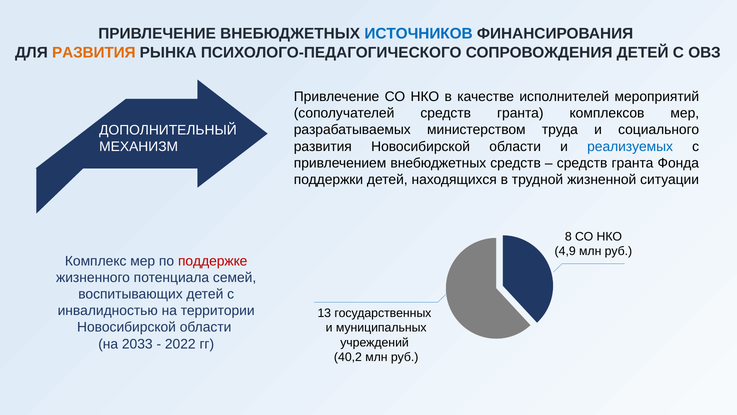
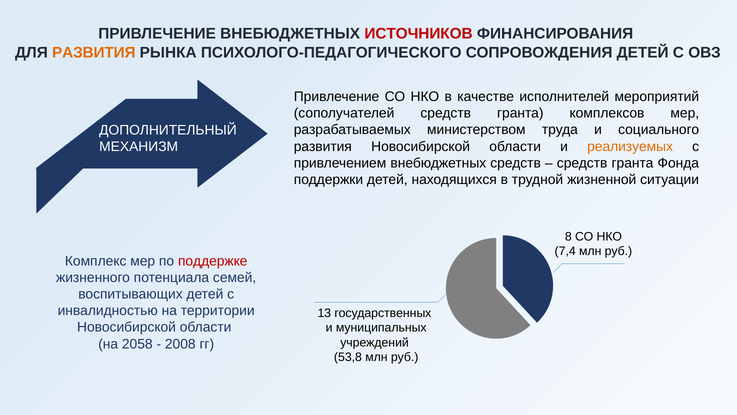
ИСТОЧНИКОВ colour: blue -> red
реализуемых colour: blue -> orange
4,9: 4,9 -> 7,4
2033: 2033 -> 2058
2022: 2022 -> 2008
40,2: 40,2 -> 53,8
